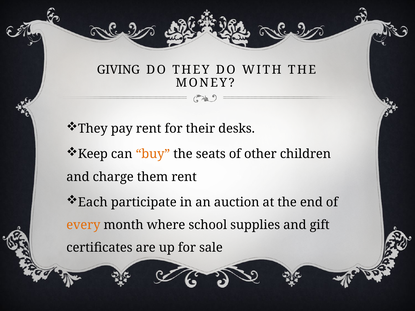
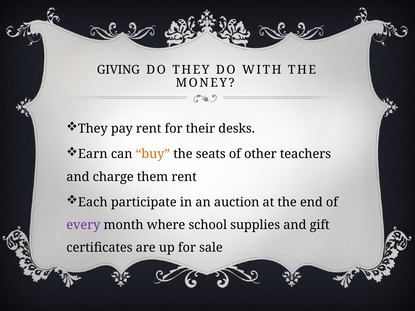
Keep: Keep -> Earn
children: children -> teachers
every colour: orange -> purple
